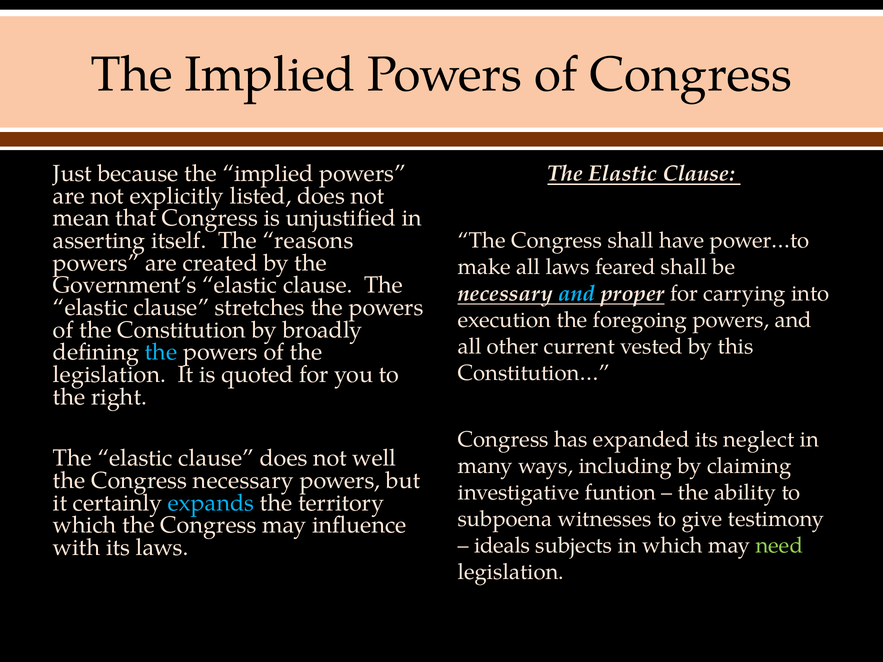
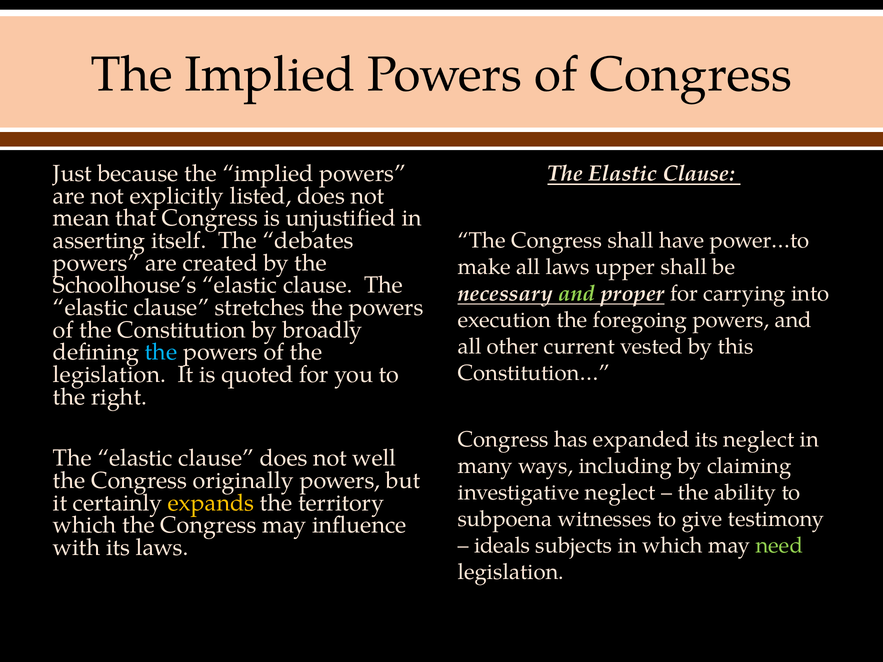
reasons: reasons -> debates
feared: feared -> upper
Government’s: Government’s -> Schoolhouse’s
and at (577, 293) colour: light blue -> light green
Congress necessary: necessary -> originally
investigative funtion: funtion -> neglect
expands colour: light blue -> yellow
